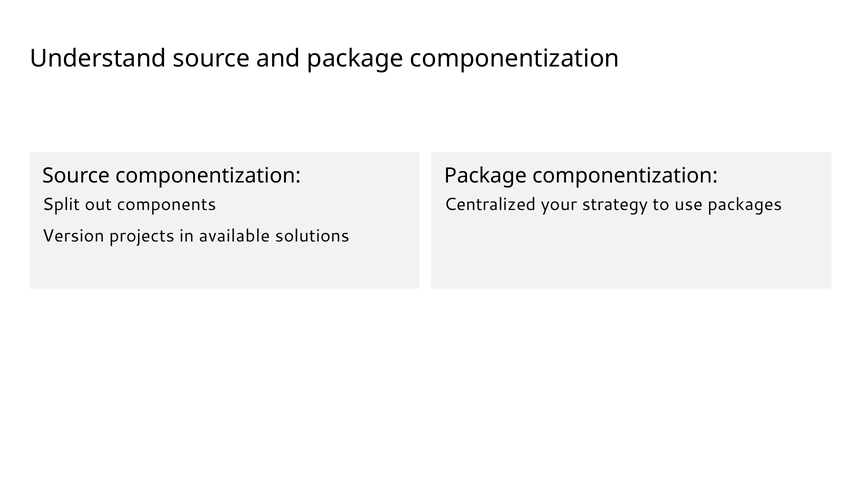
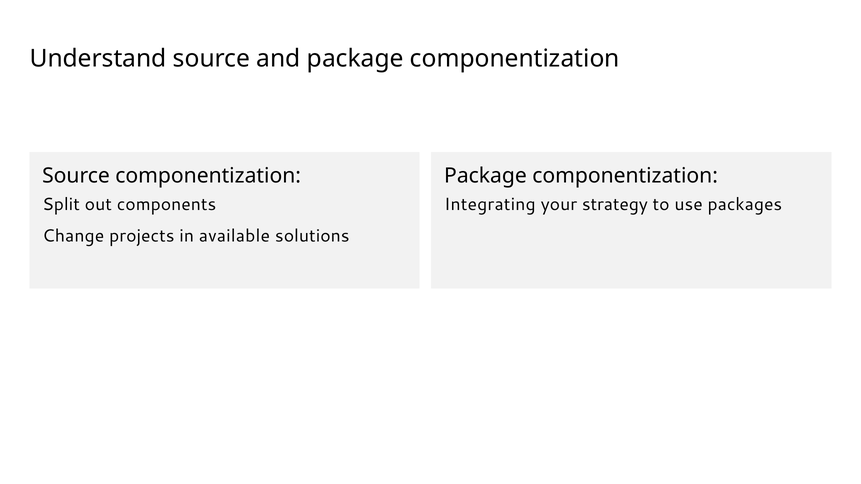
Centralized: Centralized -> Integrating
Version: Version -> Change
